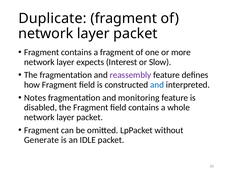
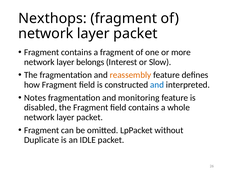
Duplicate: Duplicate -> Nexthops
expects: expects -> belongs
reassembly colour: purple -> orange
Generate: Generate -> Duplicate
